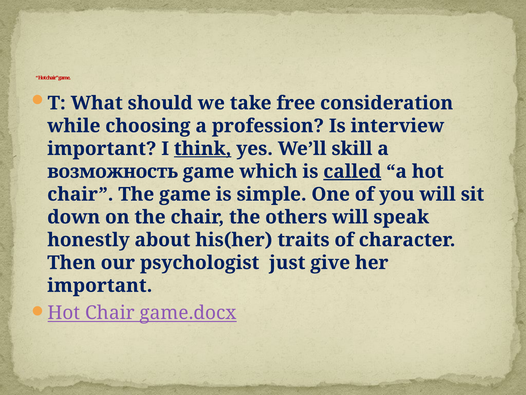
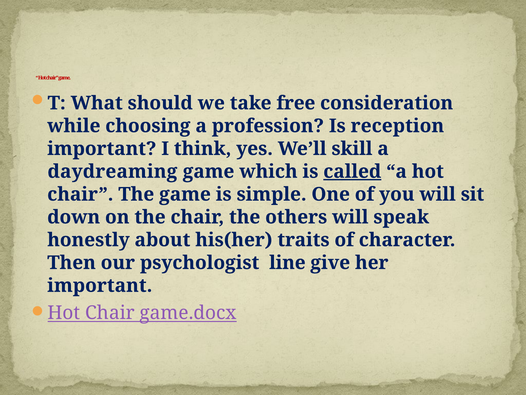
interview: interview -> reception
think underline: present -> none
возможность: возможность -> daydreaming
just: just -> line
